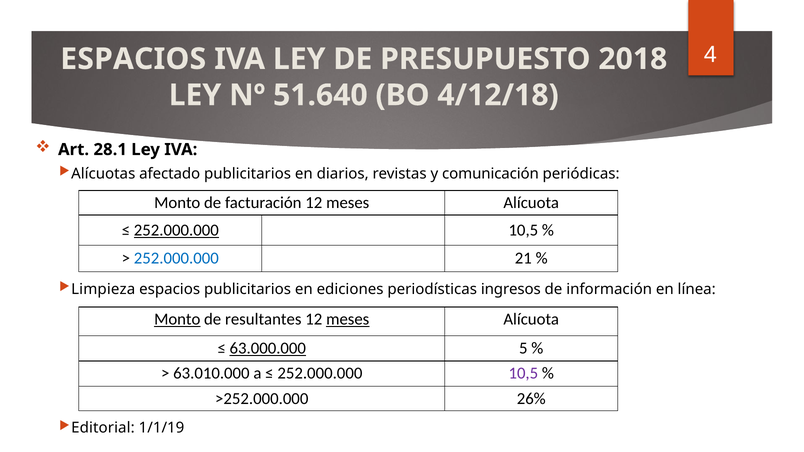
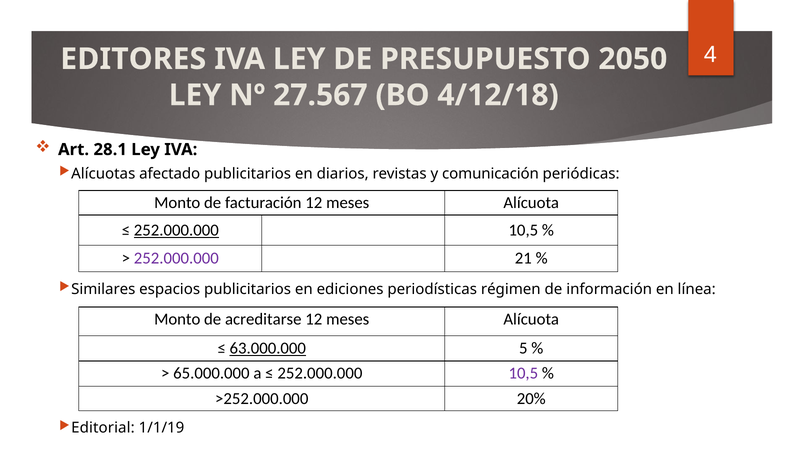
ESPACIOS at (133, 59): ESPACIOS -> EDITORES
2018: 2018 -> 2050
51.640: 51.640 -> 27.567
252.000.000 at (176, 259) colour: blue -> purple
Limpieza: Limpieza -> Similares
ingresos: ingresos -> régimen
Monto at (177, 319) underline: present -> none
resultantes: resultantes -> acreditarse
meses at (348, 319) underline: present -> none
63.010.000: 63.010.000 -> 65.000.000
26%: 26% -> 20%
